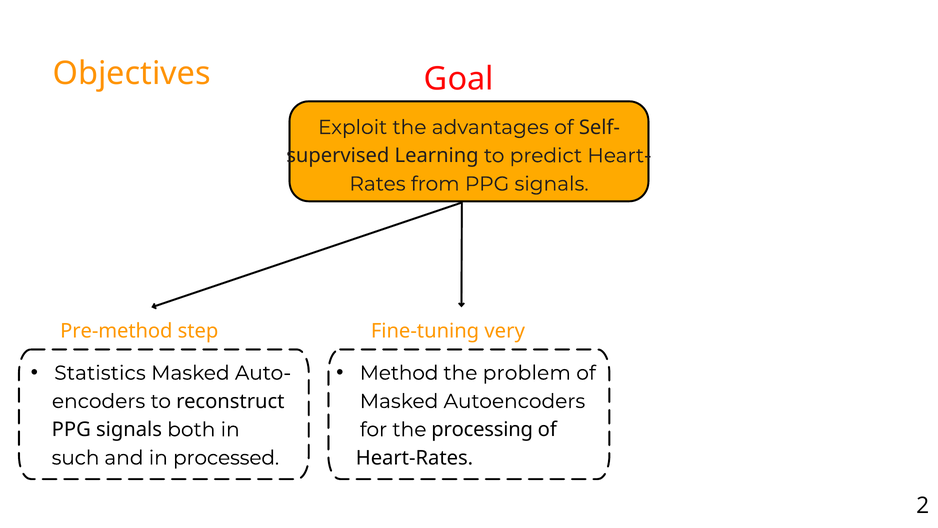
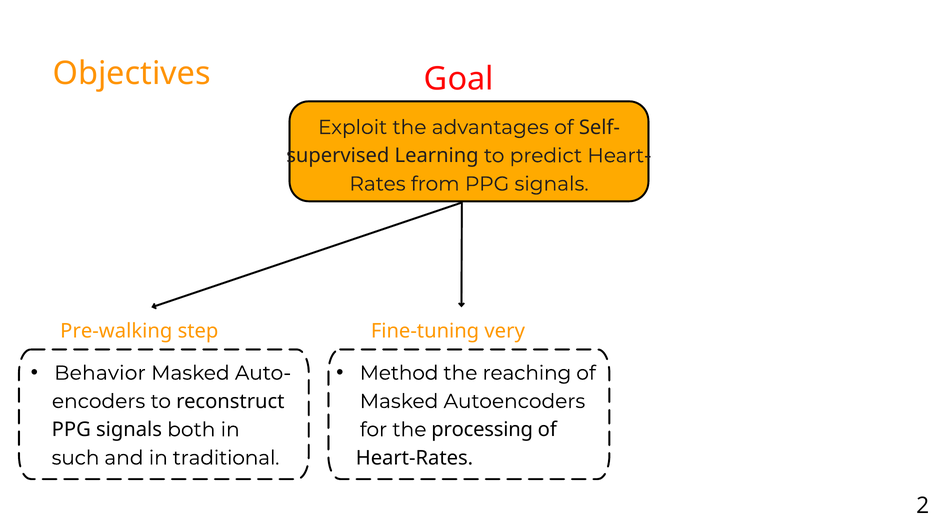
Pre-method: Pre-method -> Pre-walking
Statistics: Statistics -> Behavior
problem: problem -> reaching
processed: processed -> traditional
